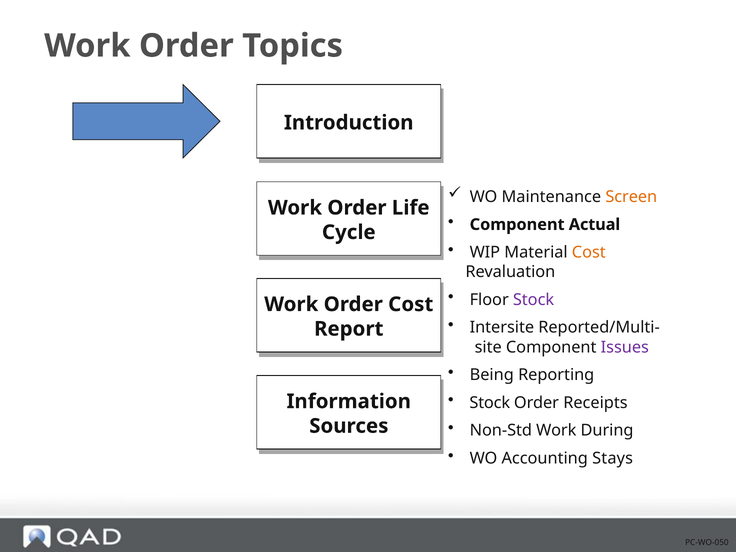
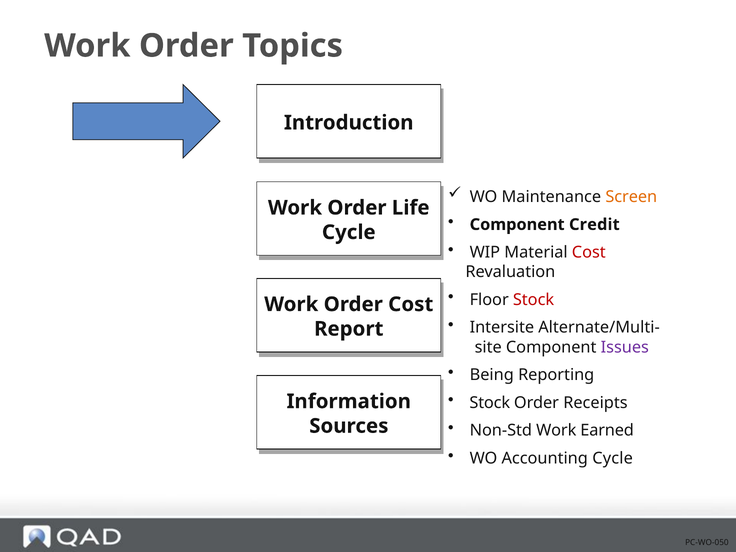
Actual: Actual -> Credit
Cost at (589, 252) colour: orange -> red
Stock at (534, 300) colour: purple -> red
Reported/Multi-: Reported/Multi- -> Alternate/Multi-
During: During -> Earned
Accounting Stays: Stays -> Cycle
